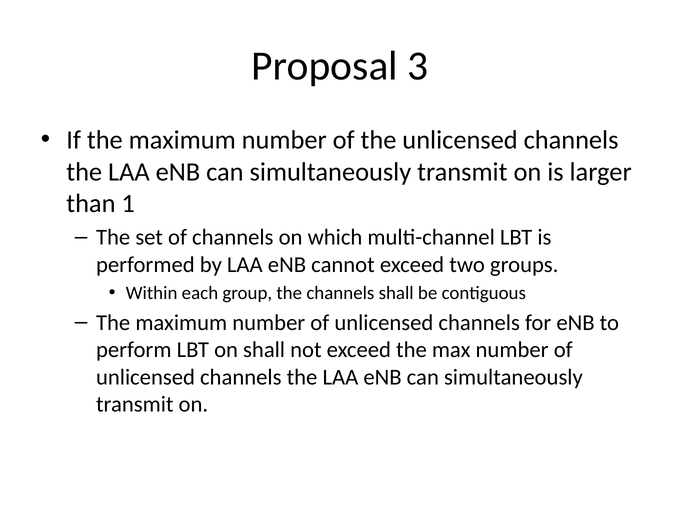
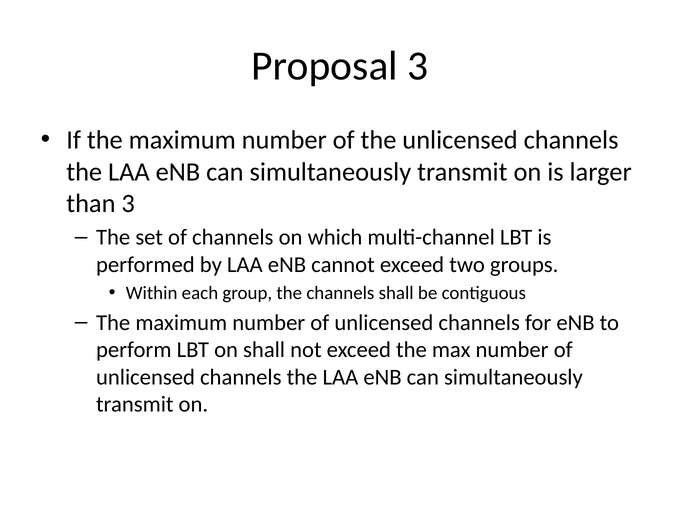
than 1: 1 -> 3
